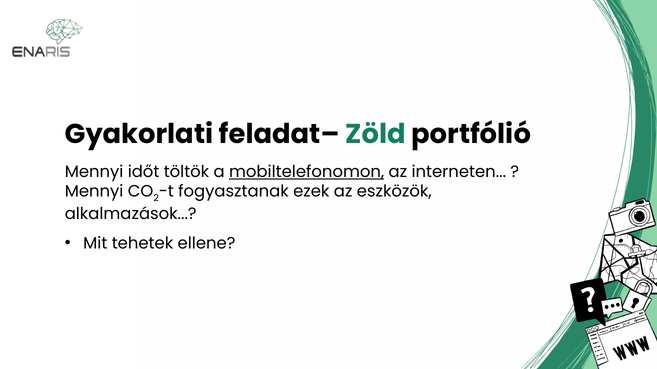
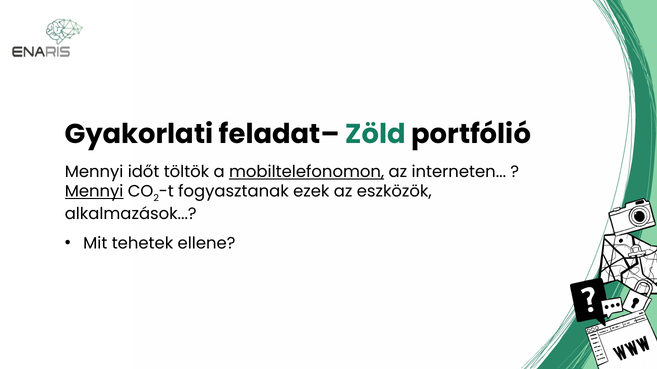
Mennyi at (94, 192) underline: none -> present
